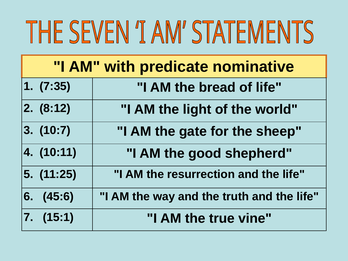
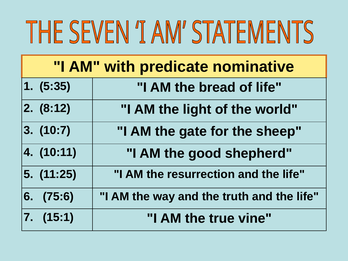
7:35: 7:35 -> 5:35
45:6: 45:6 -> 75:6
